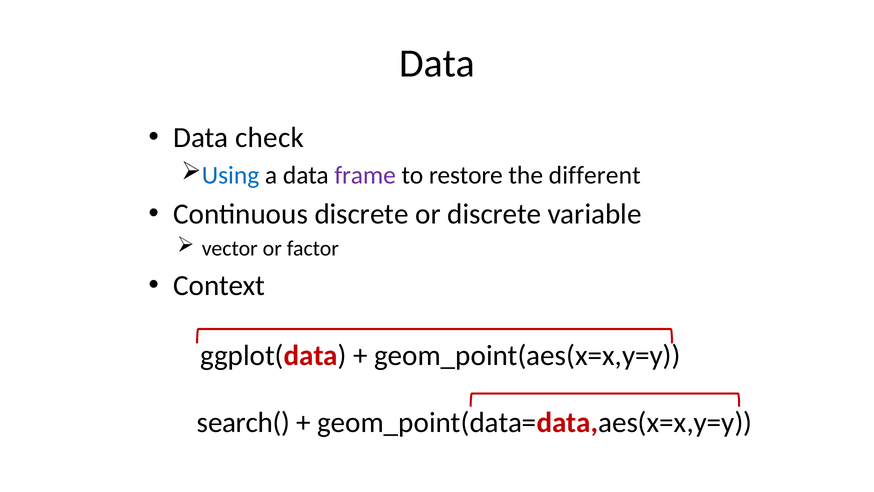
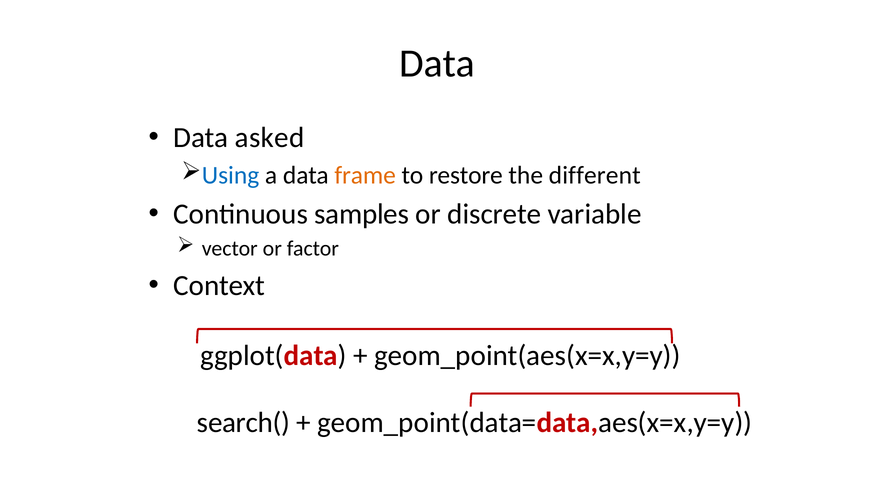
check: check -> asked
frame colour: purple -> orange
Continuous discrete: discrete -> samples
